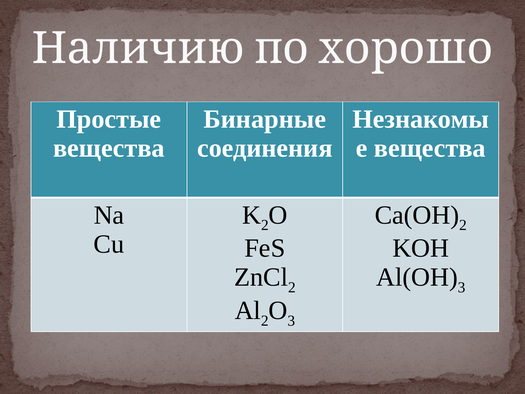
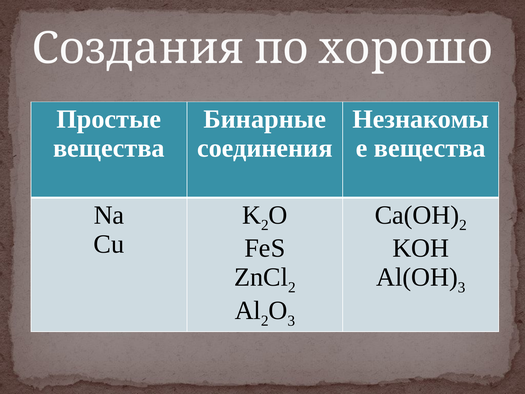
Наличию: Наличию -> Создания
